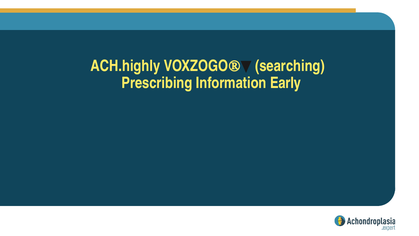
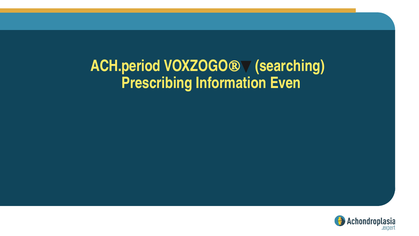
ACH.highly: ACH.highly -> ACH.period
Early: Early -> Even
